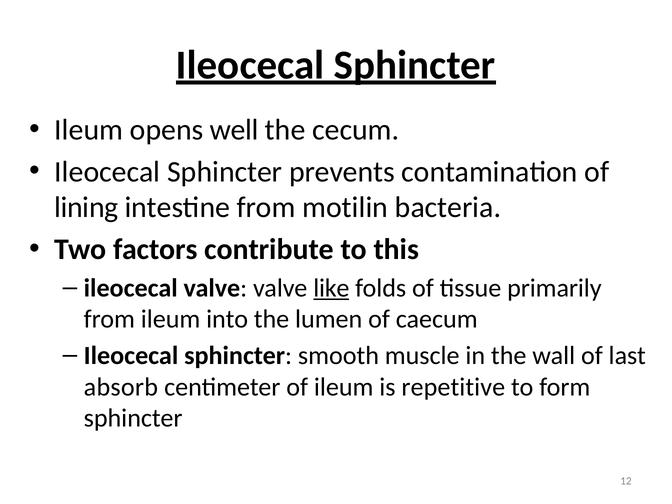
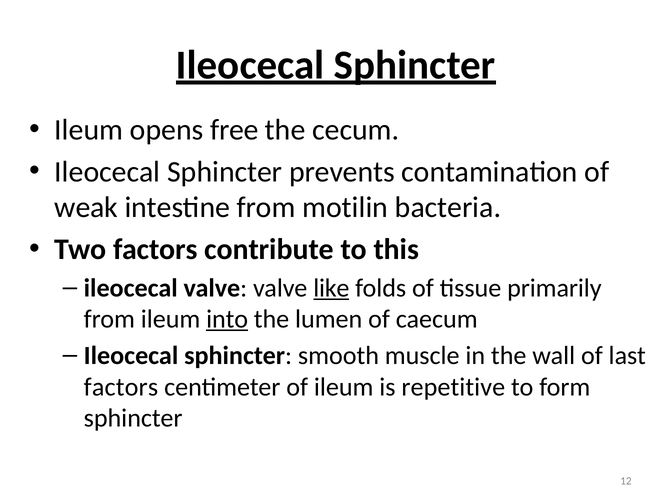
well: well -> free
lining: lining -> weak
into underline: none -> present
absorb at (121, 387): absorb -> factors
